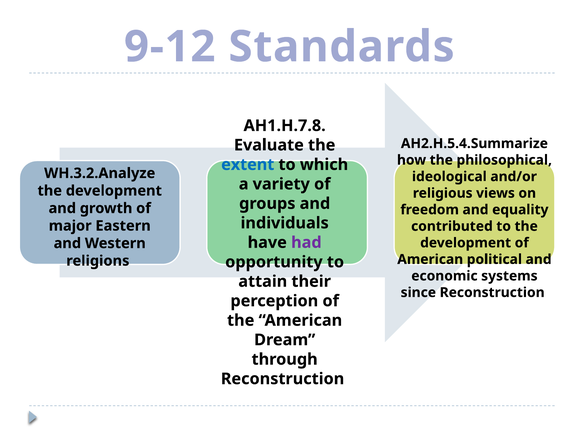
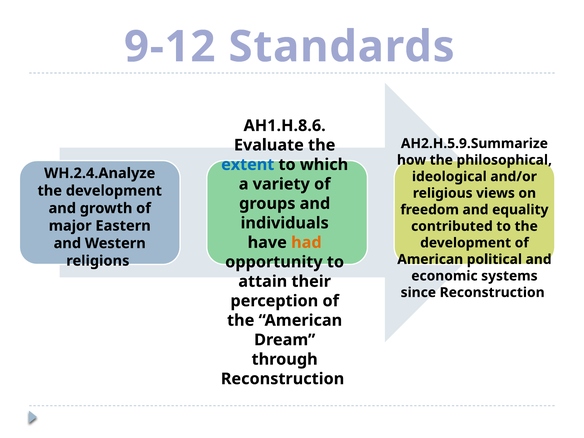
AH1.H.7.8: AH1.H.7.8 -> AH1.H.8.6
AH2.H.5.4.Summarize: AH2.H.5.4.Summarize -> AH2.H.5.9.Summarize
WH.3.2.Analyze: WH.3.2.Analyze -> WH.2.4.Analyze
had colour: purple -> orange
